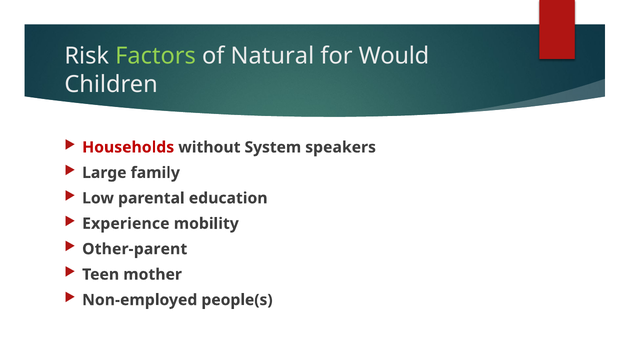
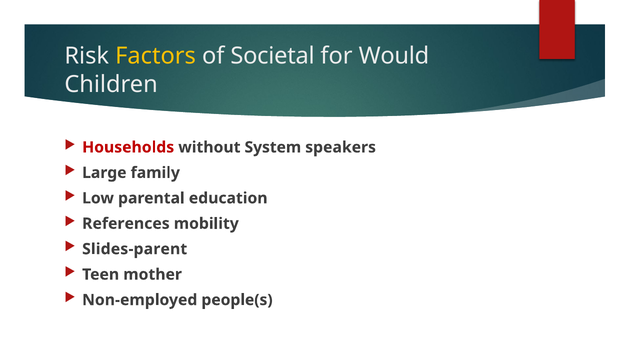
Factors colour: light green -> yellow
Natural: Natural -> Societal
Experience: Experience -> References
Other-parent: Other-parent -> Slides-parent
